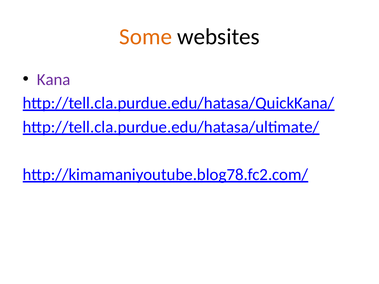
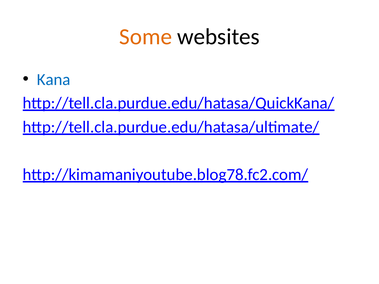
Kana colour: purple -> blue
